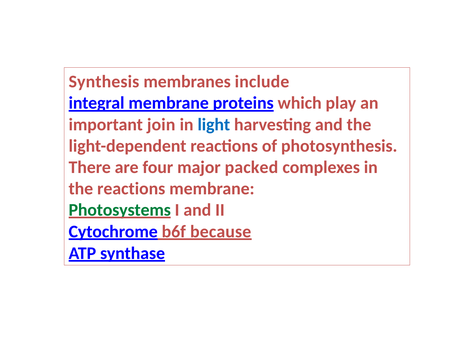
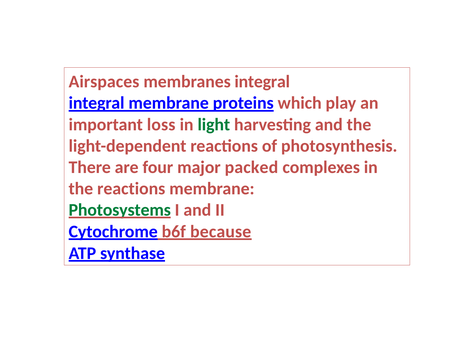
Synthesis: Synthesis -> Airspaces
membranes include: include -> integral
join: join -> loss
light colour: blue -> green
